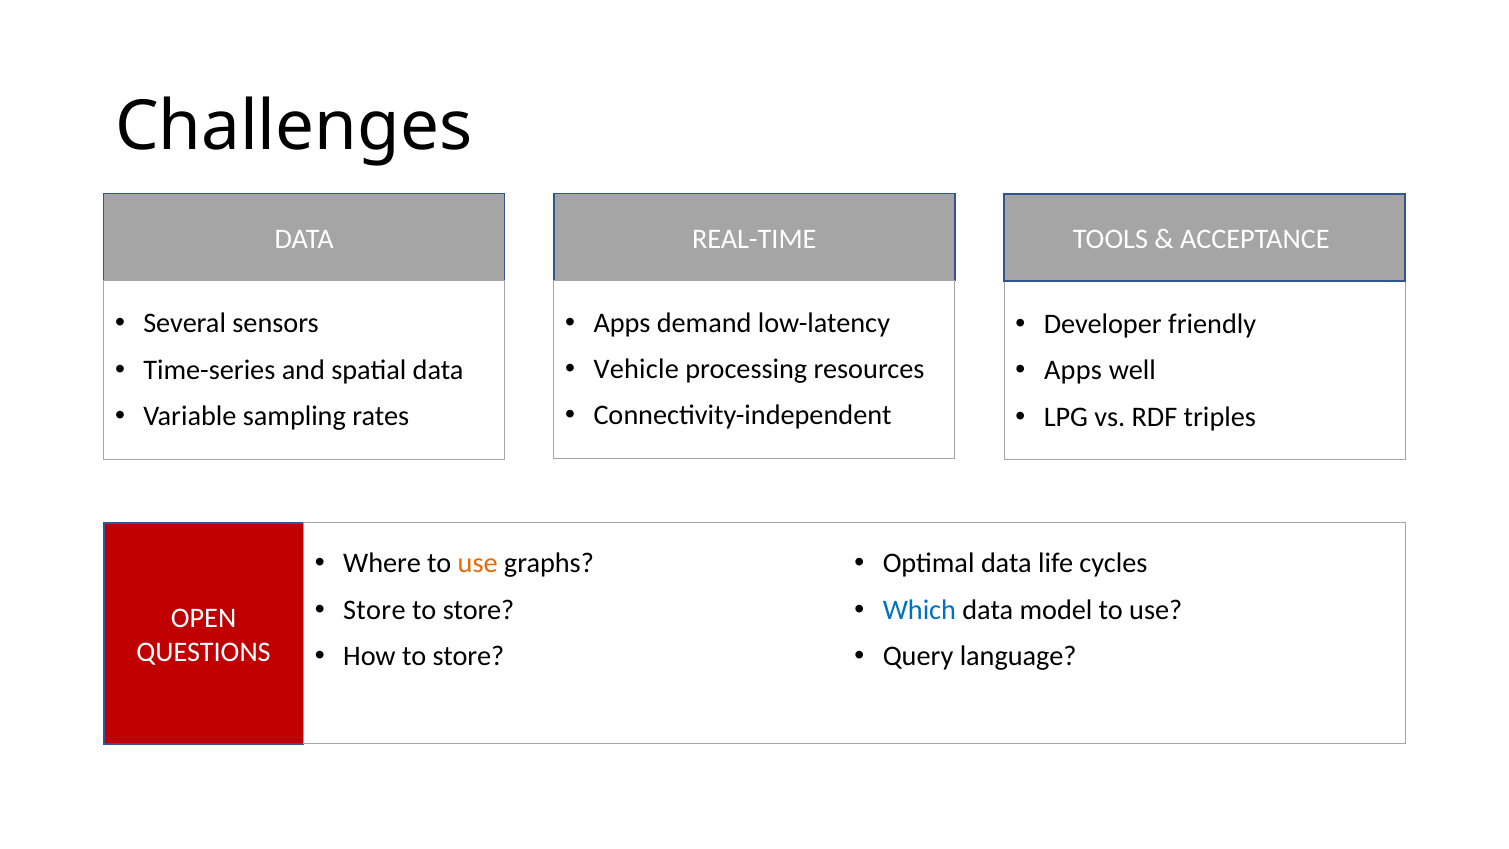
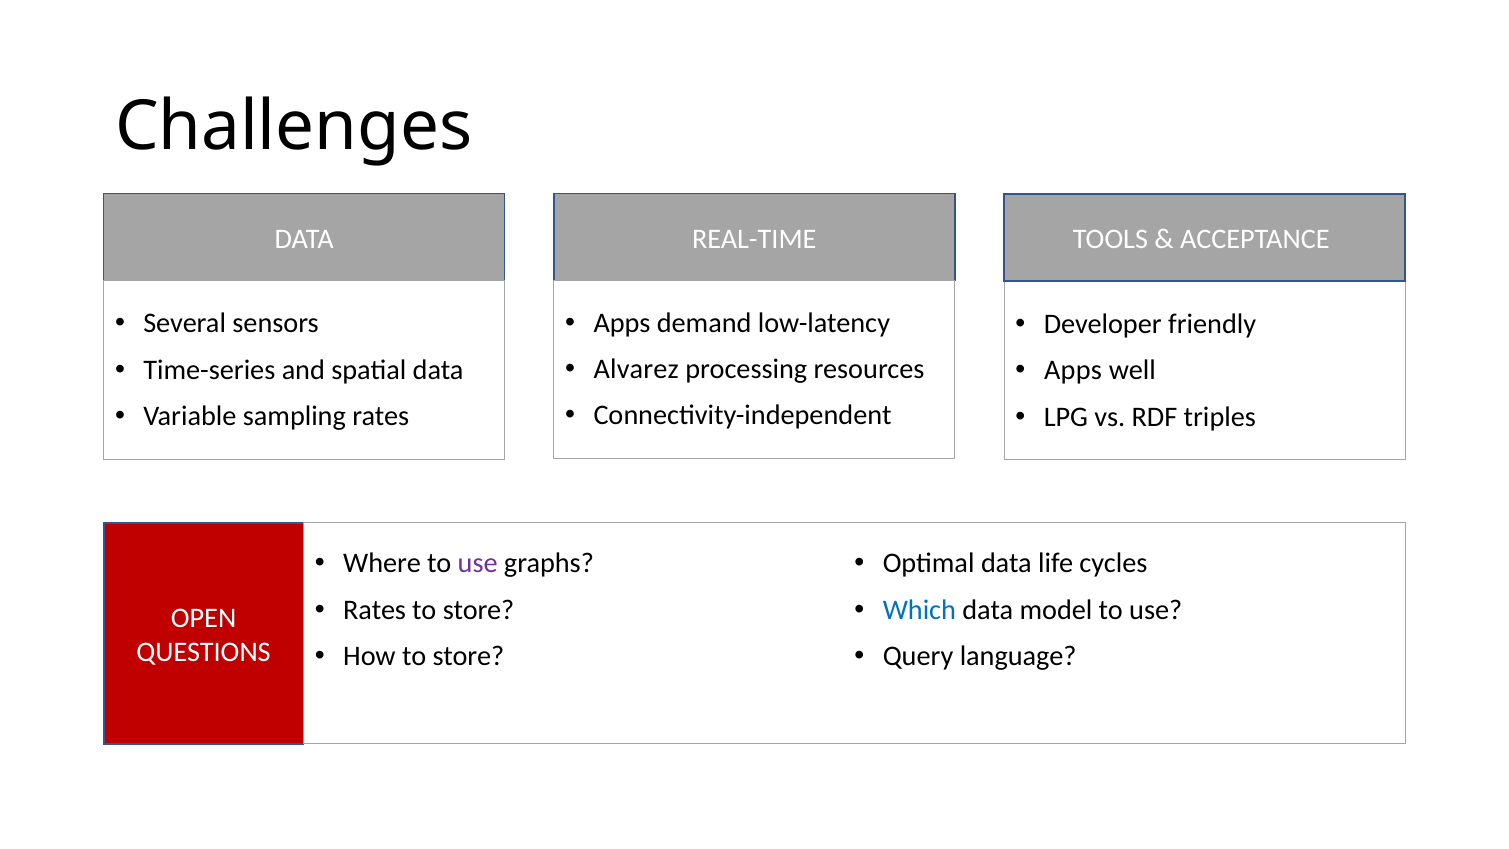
Vehicle: Vehicle -> Alvarez
use at (478, 563) colour: orange -> purple
Store at (374, 610): Store -> Rates
